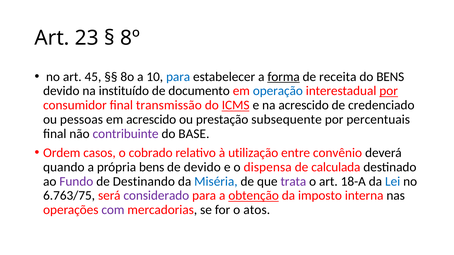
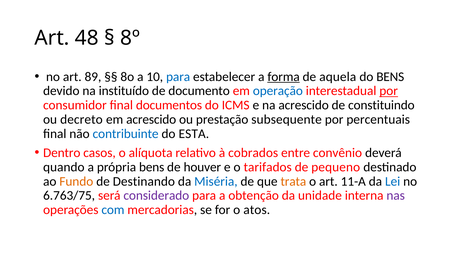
23: 23 -> 48
45: 45 -> 89
receita: receita -> aquela
transmissão: transmissão -> documentos
ICMS underline: present -> none
credenciado: credenciado -> constituindo
pessoas: pessoas -> decreto
contribuinte colour: purple -> blue
BASE: BASE -> ESTA
Ordem: Ordem -> Dentro
cobrado: cobrado -> alíquota
utilização: utilização -> cobrados
de devido: devido -> houver
dispensa: dispensa -> tarifados
calculada: calculada -> pequeno
Fundo colour: purple -> orange
trata colour: purple -> orange
18-A: 18-A -> 11-A
obtenção underline: present -> none
imposto: imposto -> unidade
nas colour: black -> purple
com colour: purple -> blue
